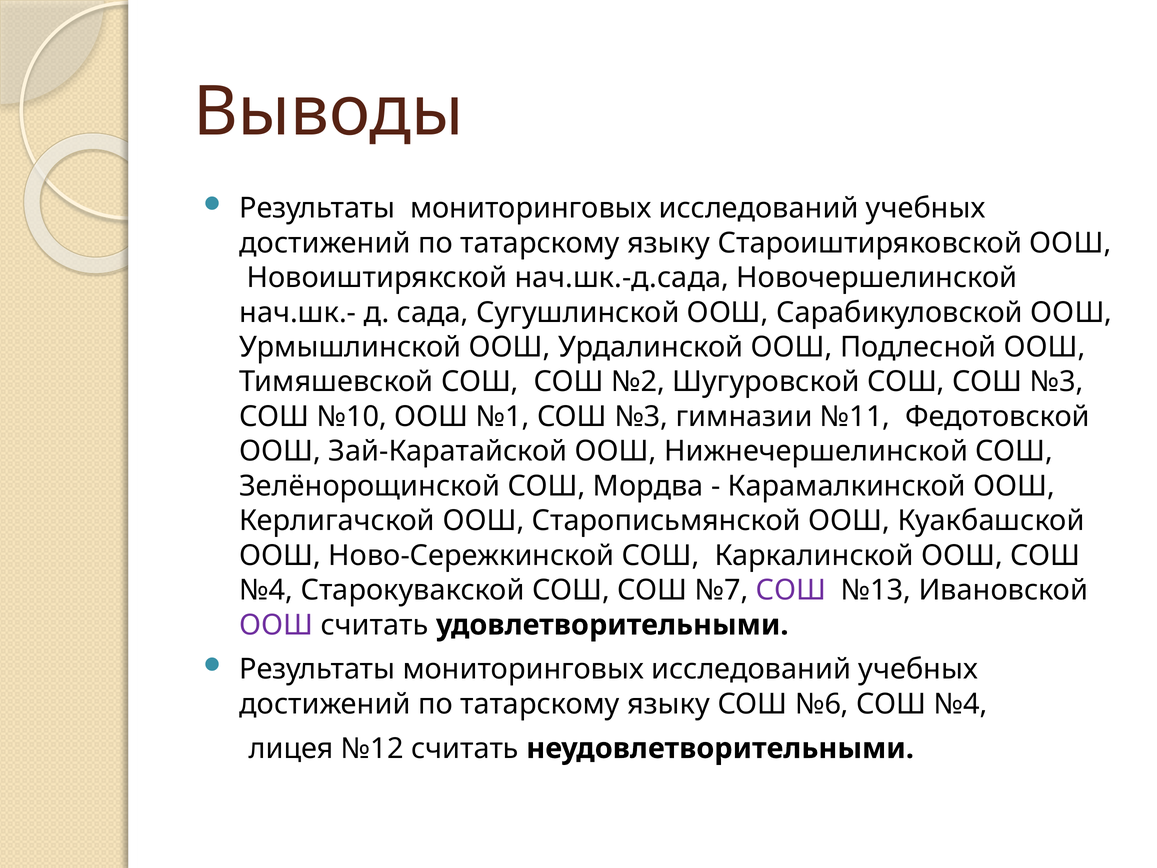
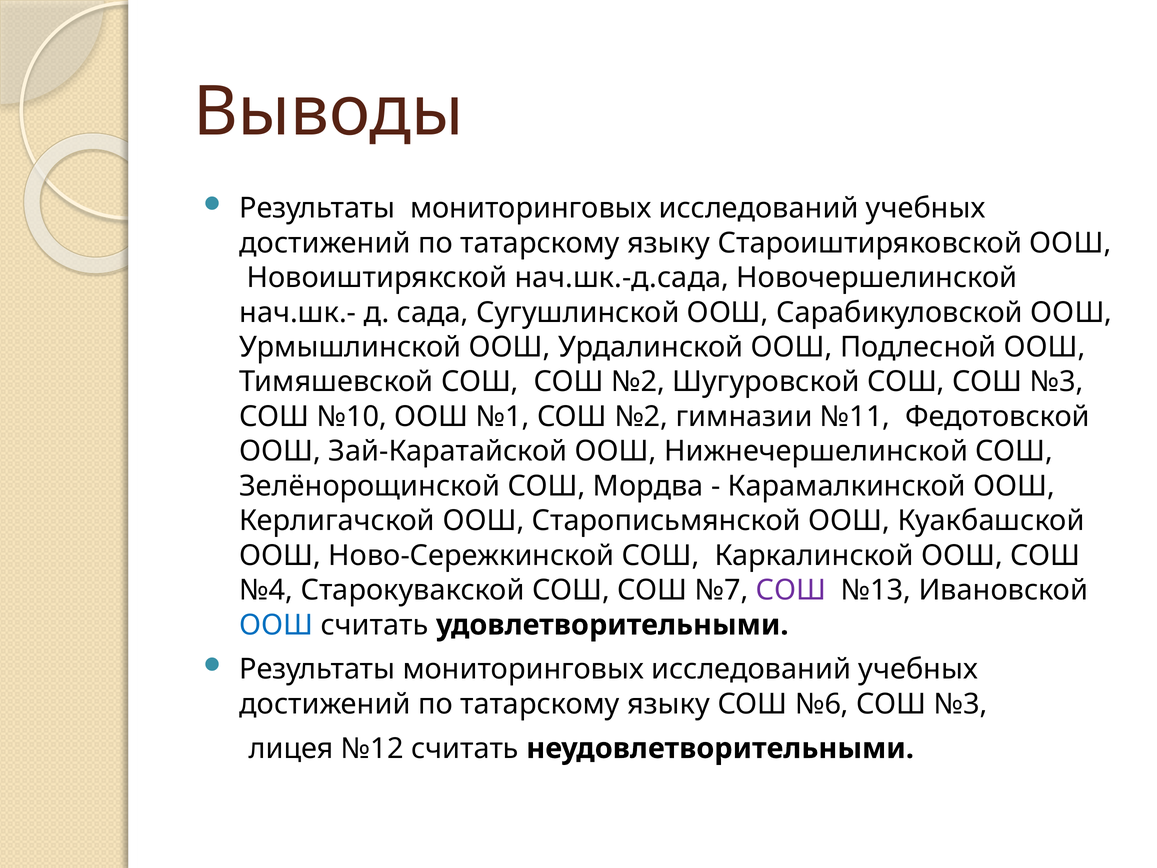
№1 СОШ №3: №3 -> №2
ООШ at (276, 625) colour: purple -> blue
№6 СОШ №4: №4 -> №3
